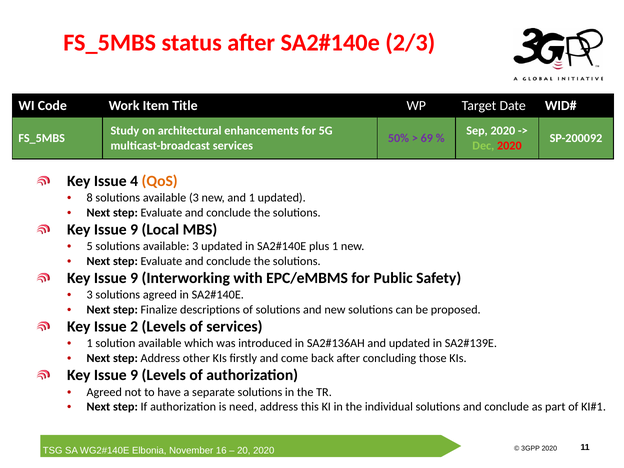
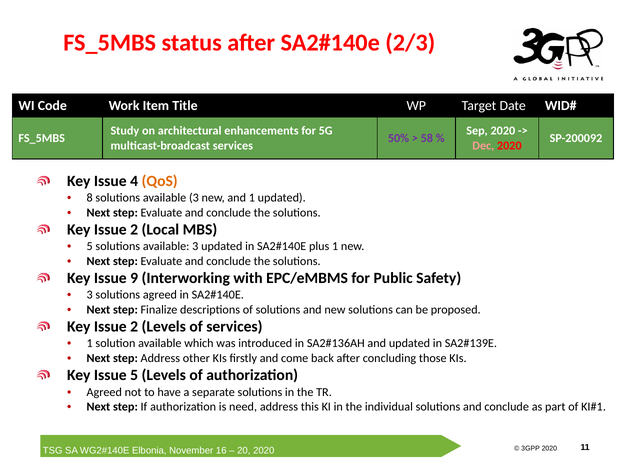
69: 69 -> 58
Dec colour: light green -> pink
9 at (134, 229): 9 -> 2
9 at (134, 375): 9 -> 5
